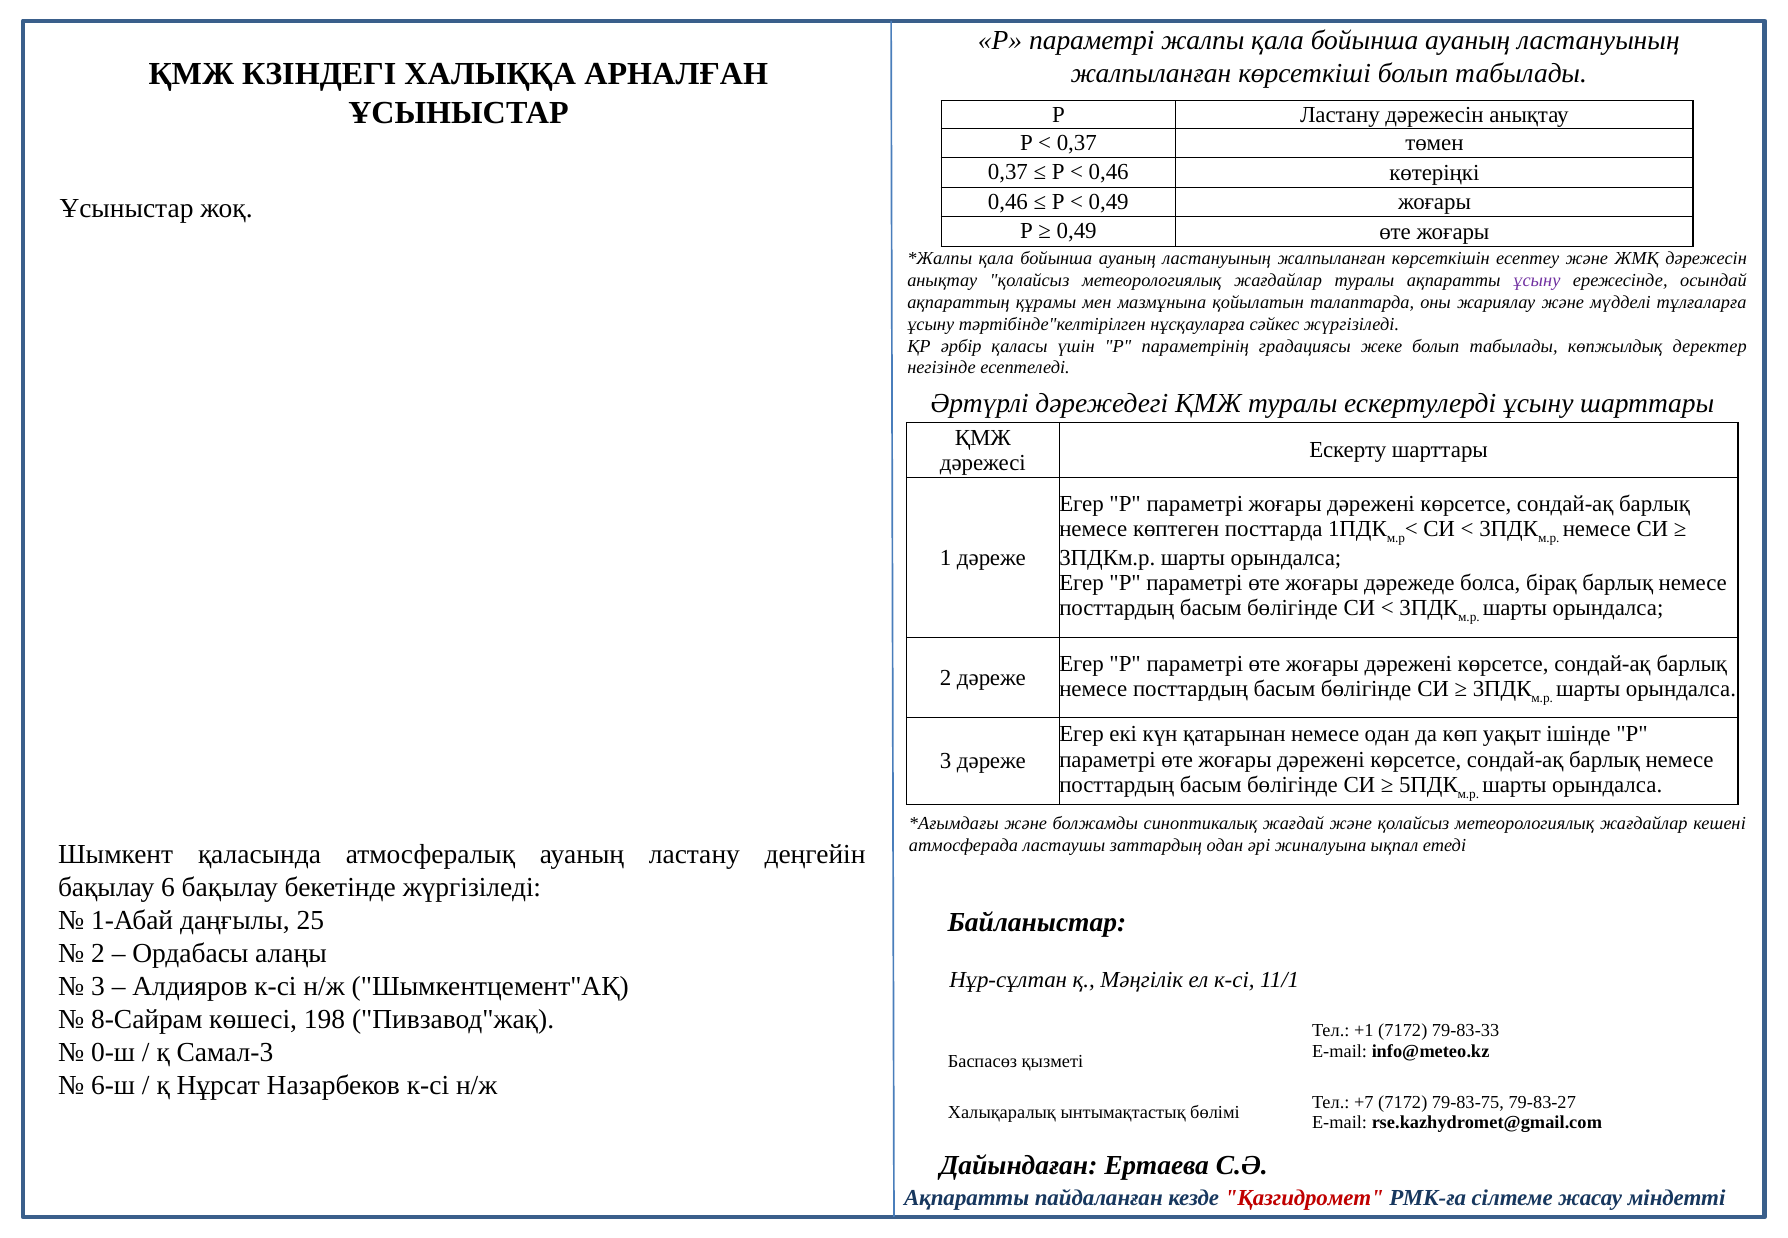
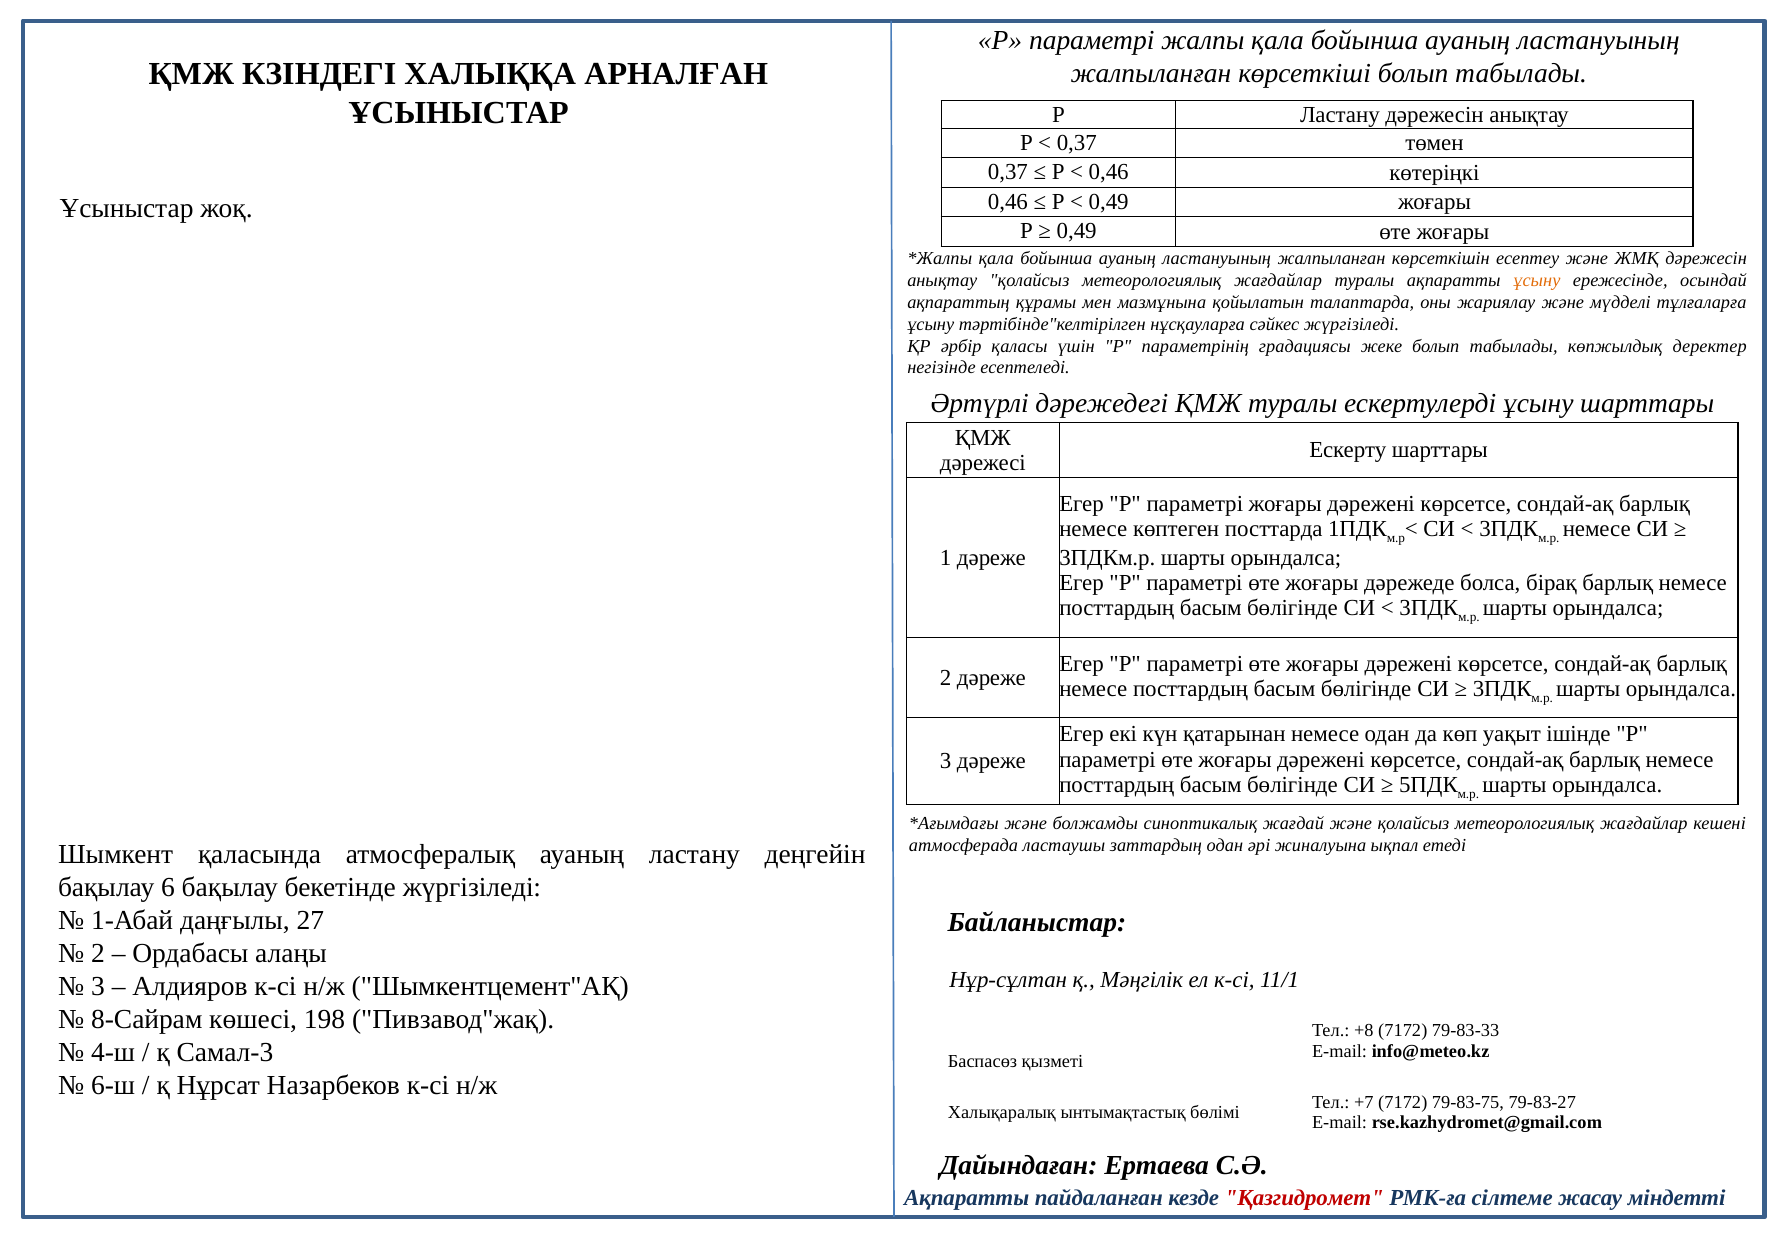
ұсыну at (1537, 280) colour: purple -> orange
25: 25 -> 27
+1: +1 -> +8
0-ш: 0-ш -> 4-ш
